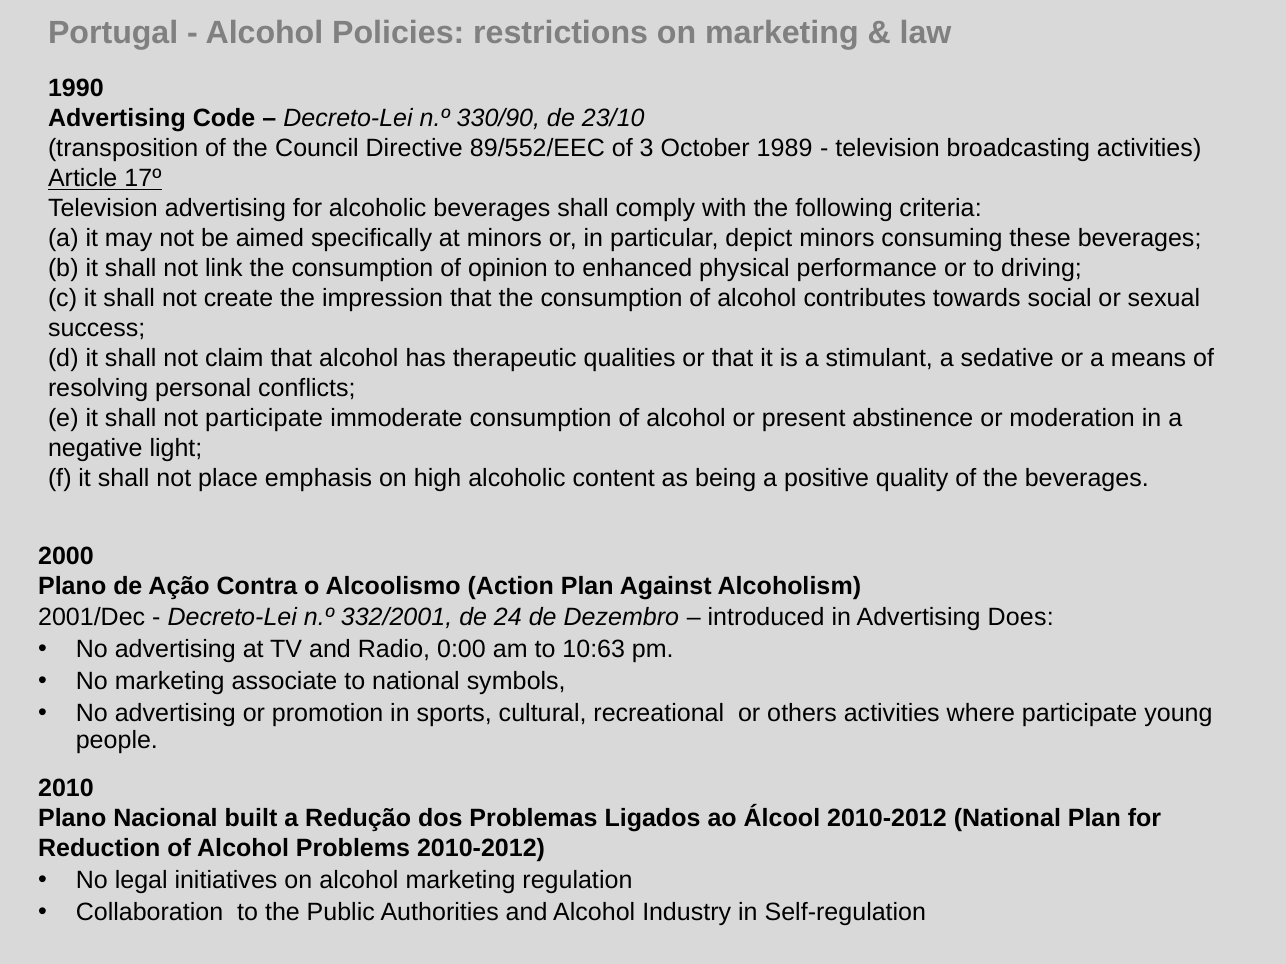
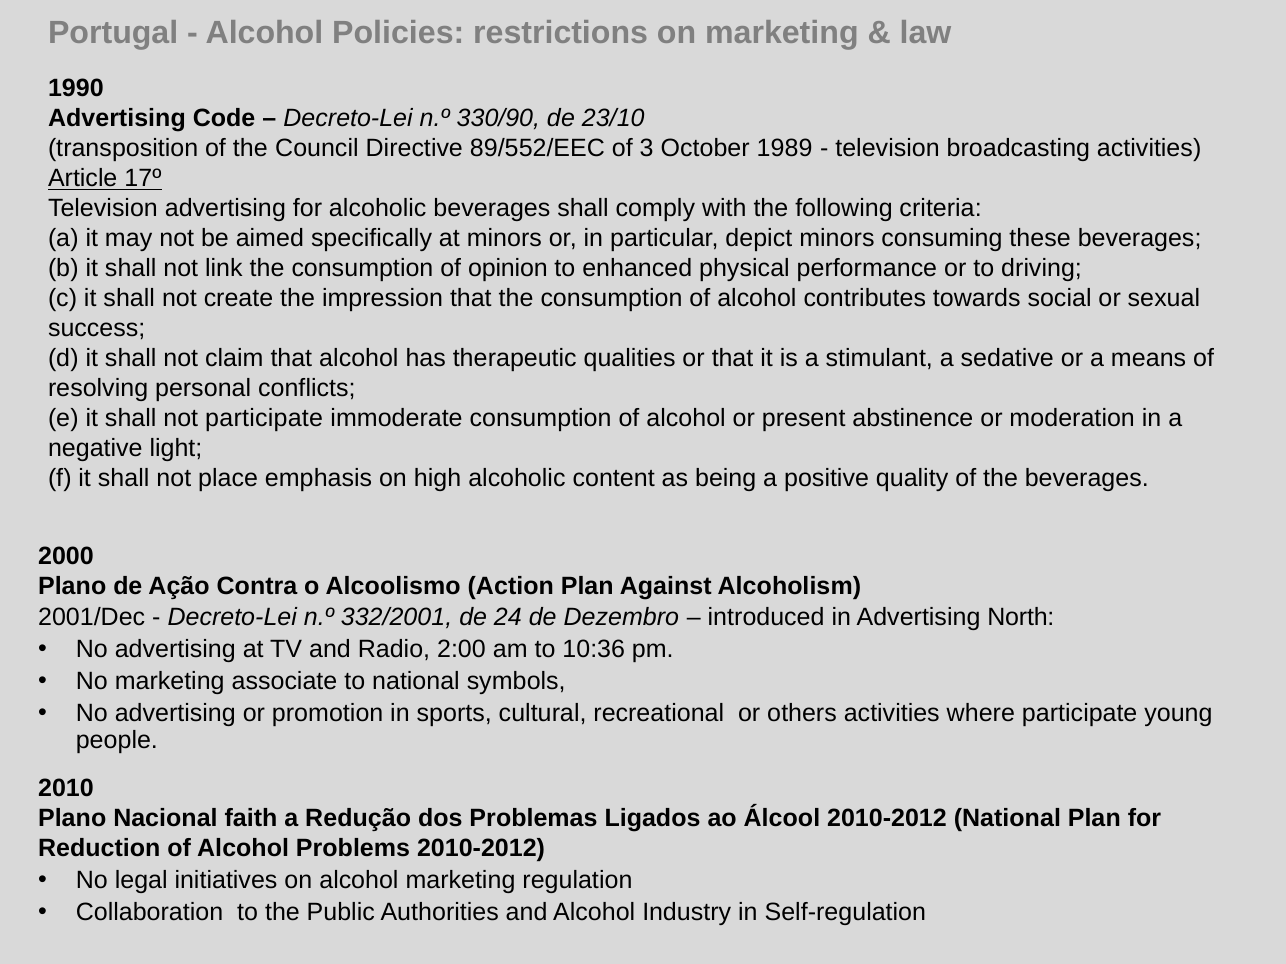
Does: Does -> North
0:00: 0:00 -> 2:00
10:63: 10:63 -> 10:36
built: built -> faith
